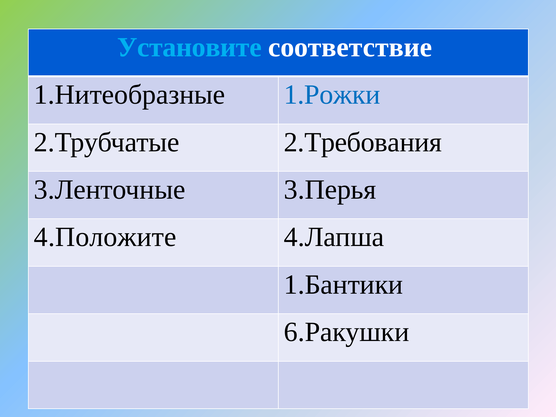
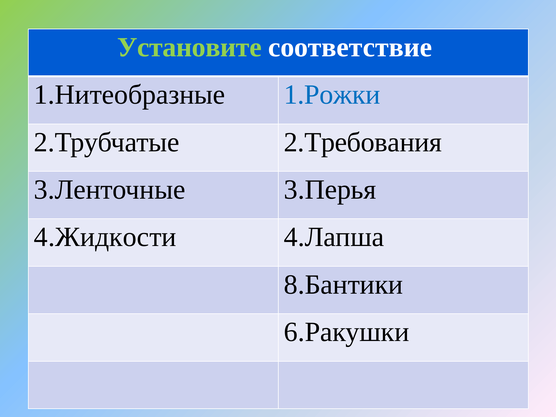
Установите colour: light blue -> light green
4.Положите: 4.Положите -> 4.Жидкости
1.Бантики: 1.Бантики -> 8.Бантики
